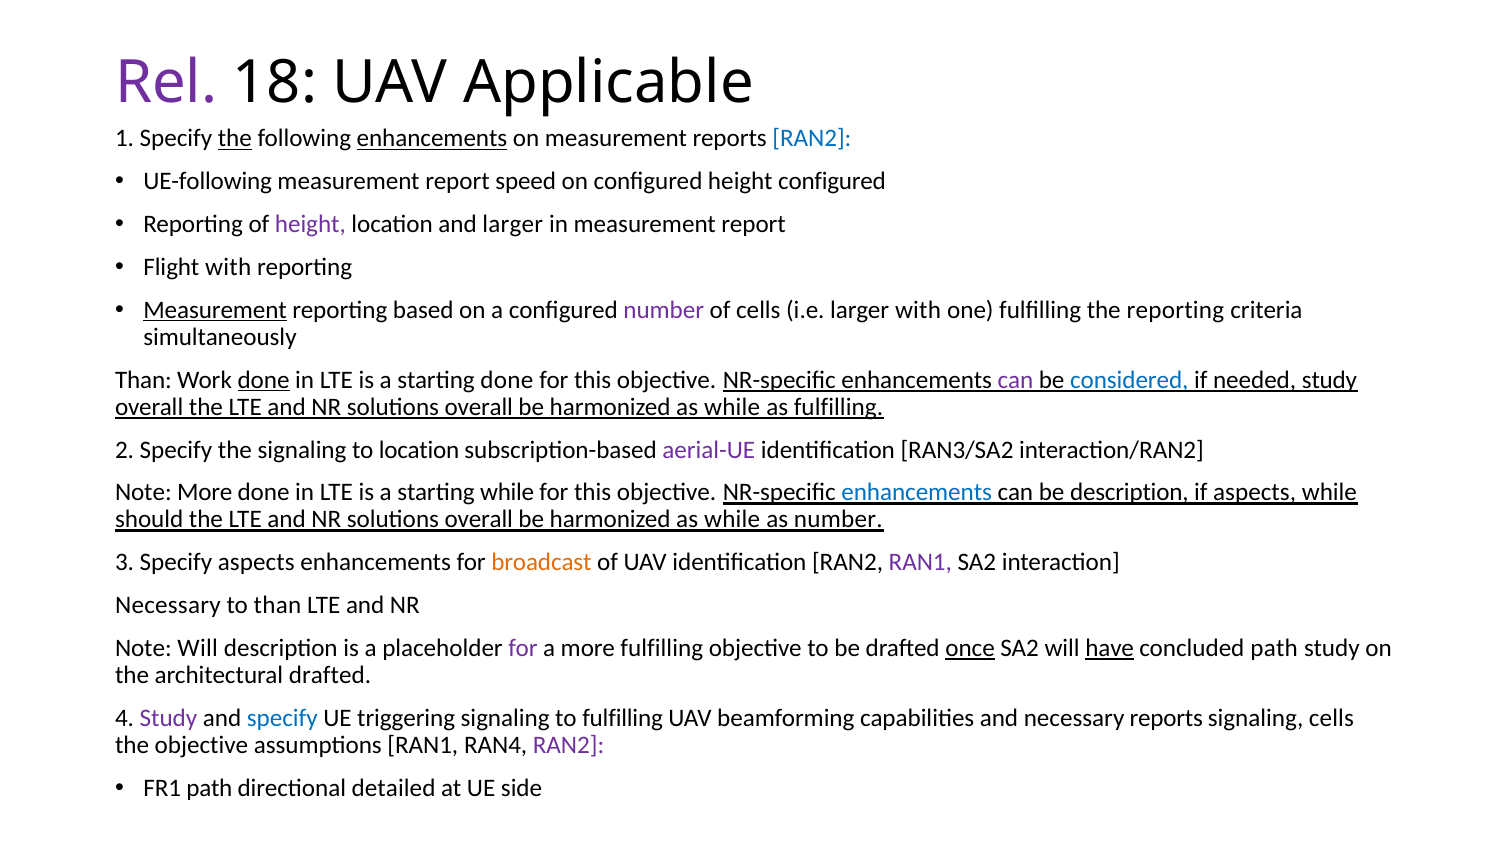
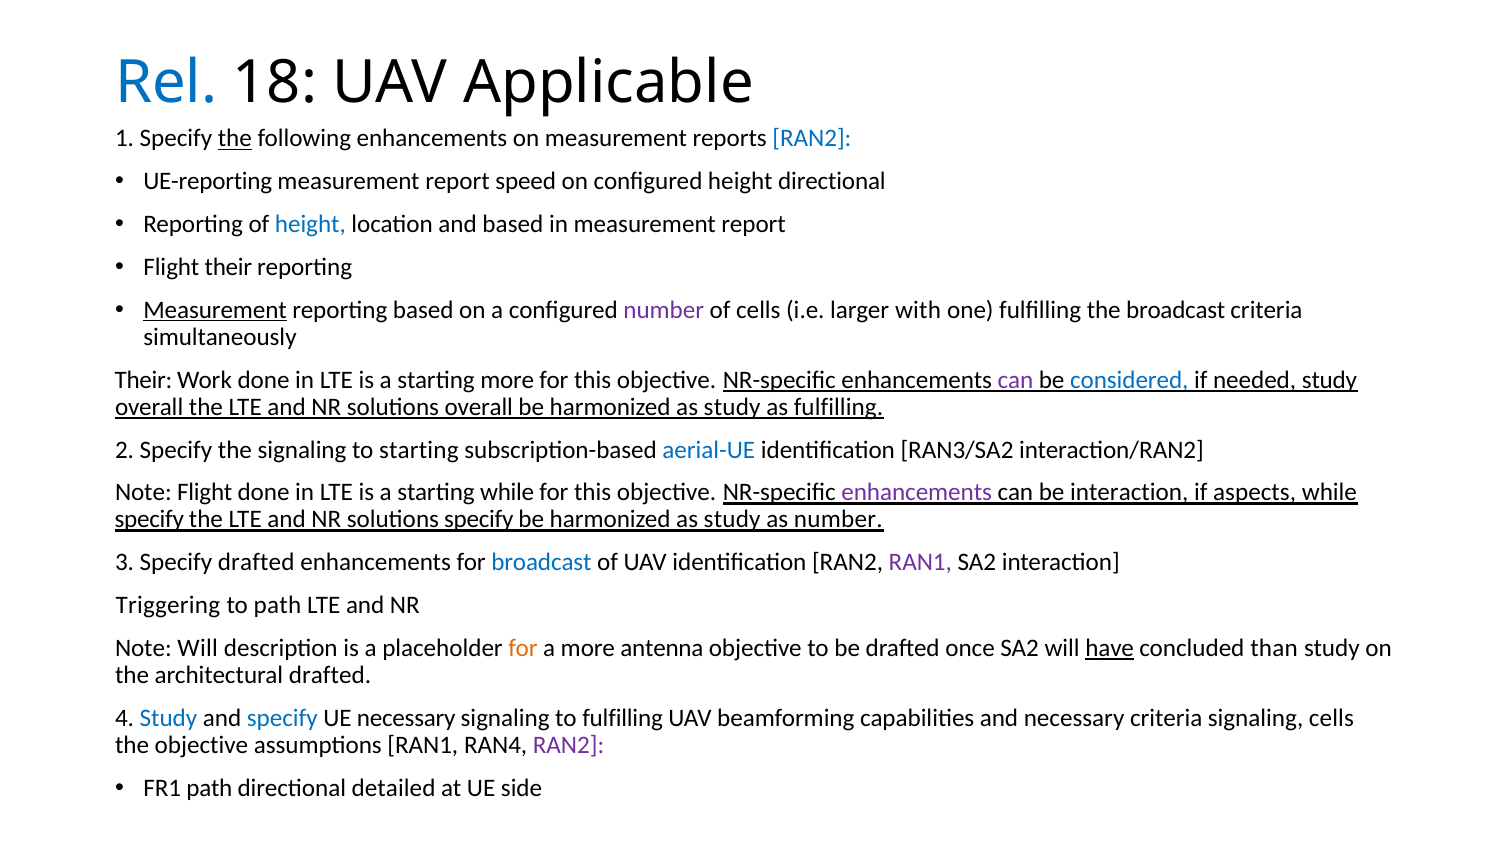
Rel colour: purple -> blue
enhancements at (432, 139) underline: present -> none
UE-following: UE-following -> UE-reporting
height configured: configured -> directional
height at (310, 224) colour: purple -> blue
and larger: larger -> based
Flight with: with -> their
the reporting: reporting -> broadcast
Than at (143, 380): Than -> Their
done at (264, 380) underline: present -> none
starting done: done -> more
while at (732, 407): while -> study
to location: location -> starting
aerial-UE colour: purple -> blue
Note More: More -> Flight
enhancements at (917, 492) colour: blue -> purple
be description: description -> interaction
should at (149, 520): should -> specify
overall at (479, 520): overall -> specify
while at (732, 520): while -> study
Specify aspects: aspects -> drafted
broadcast at (541, 562) colour: orange -> blue
Necessary at (168, 605): Necessary -> Triggering
to than: than -> path
for at (523, 648) colour: purple -> orange
more fulfilling: fulfilling -> antenna
once underline: present -> none
concluded path: path -> than
Study at (168, 718) colour: purple -> blue
UE triggering: triggering -> necessary
necessary reports: reports -> criteria
